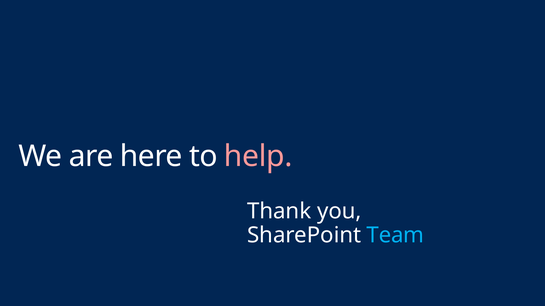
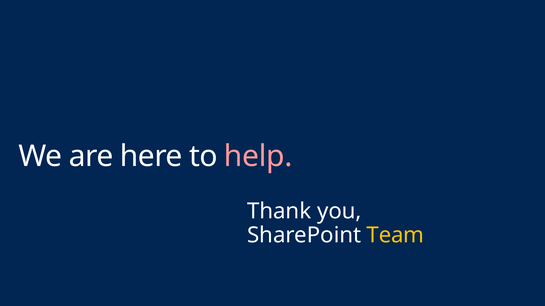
Team colour: light blue -> yellow
